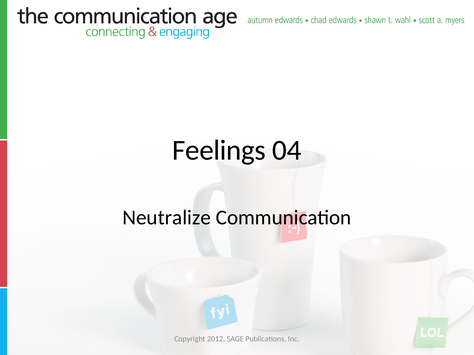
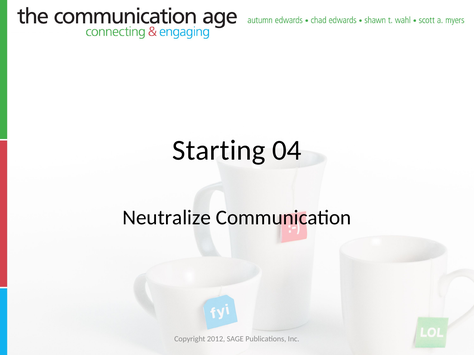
Feelings: Feelings -> Starting
